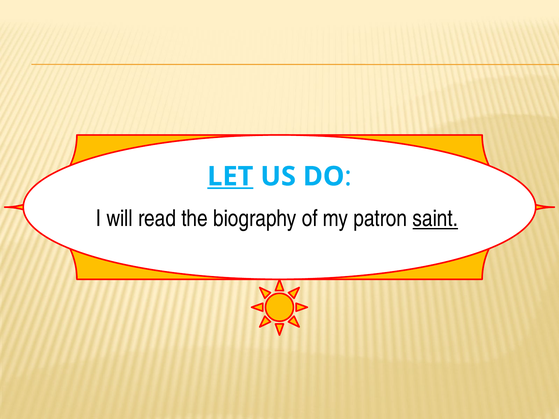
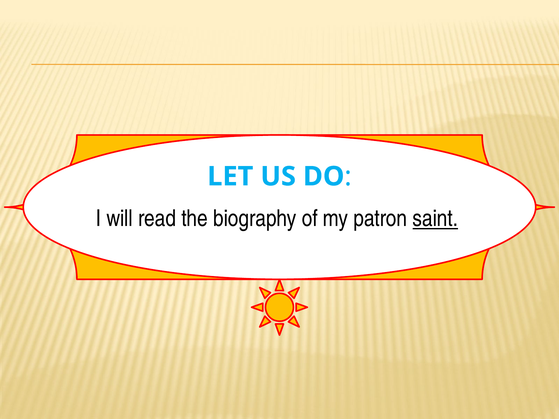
LET underline: present -> none
